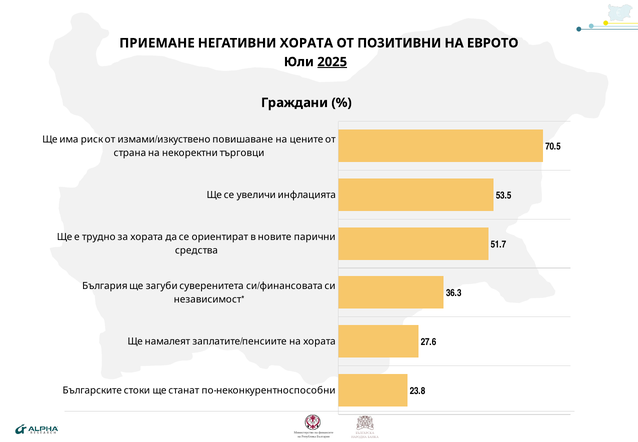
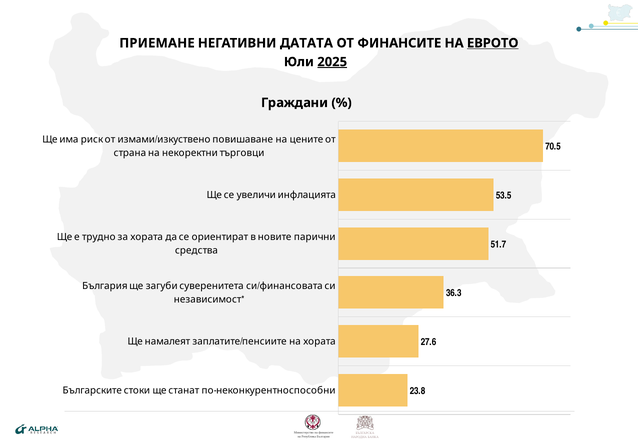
НЕГАТИВНИ ХОРАТА: ХОРАТА -> ДАТАТА
ОТ ПОЗИТИВНИ: ПОЗИТИВНИ -> ФИНАНСИТЕ
ЕВРОТО underline: none -> present
